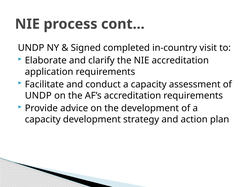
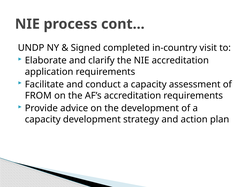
UNDP at (38, 95): UNDP -> FROM
